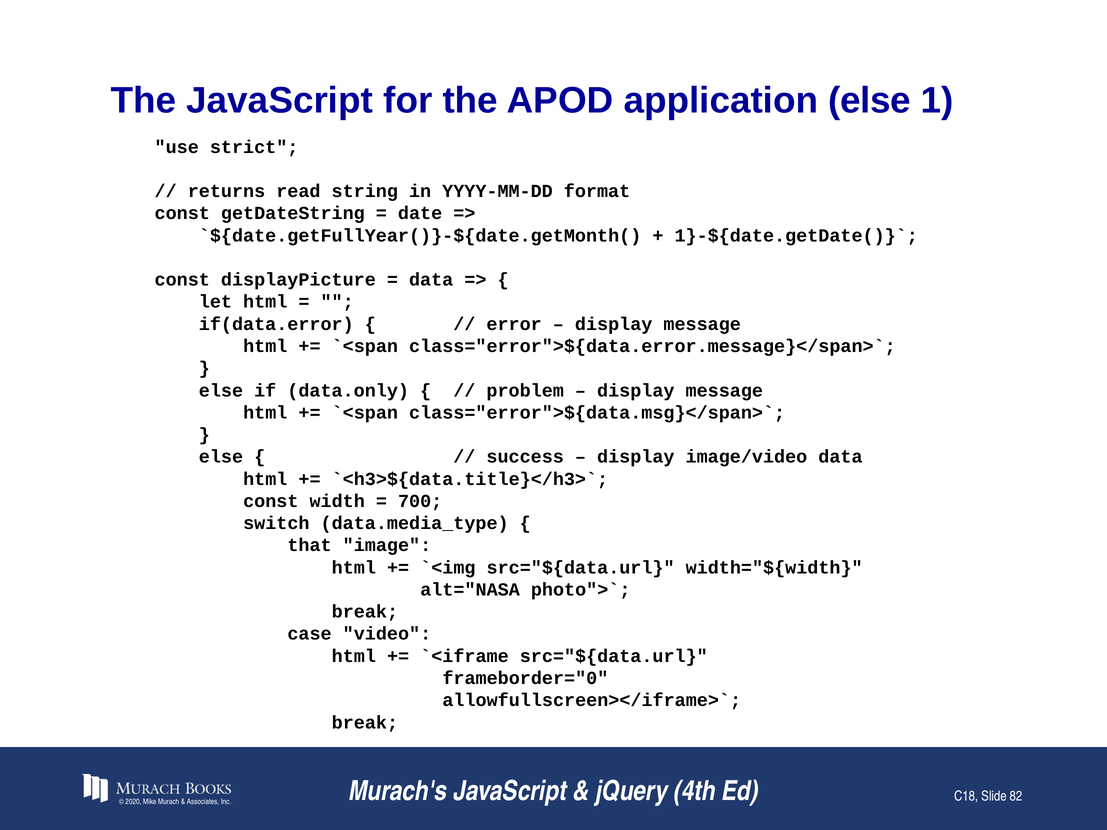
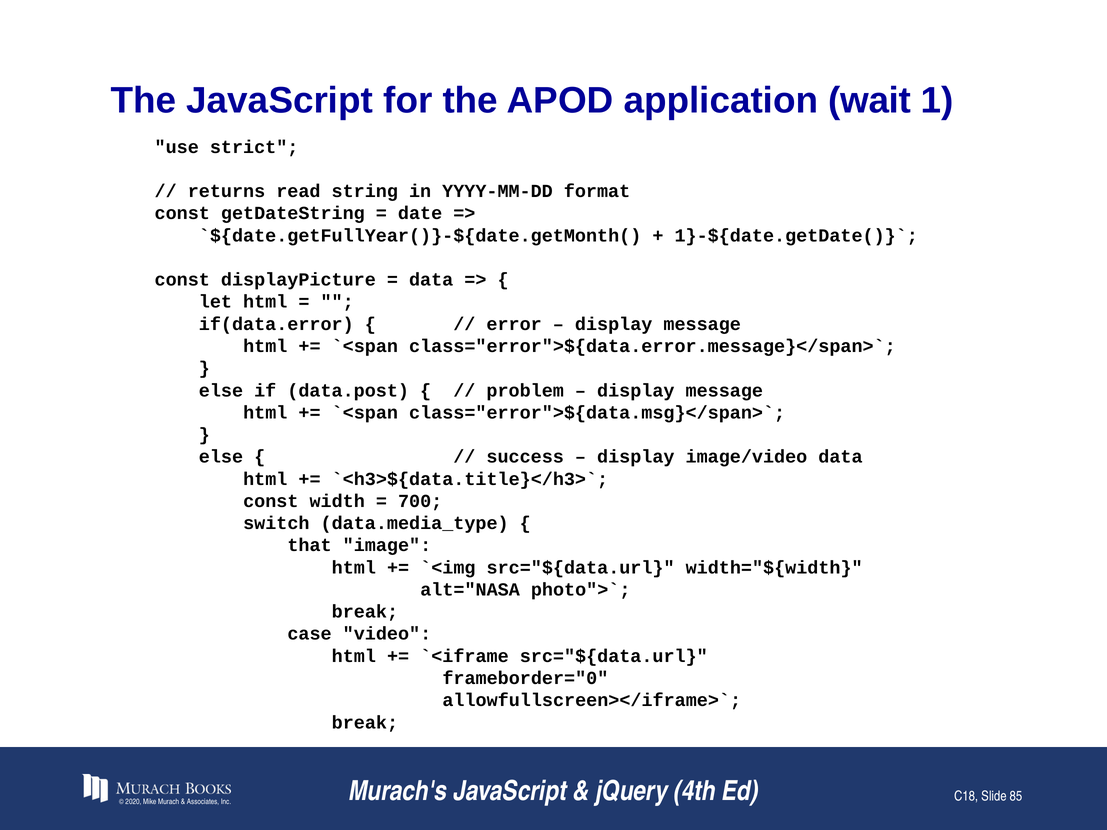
application else: else -> wait
data.only: data.only -> data.post
82: 82 -> 85
